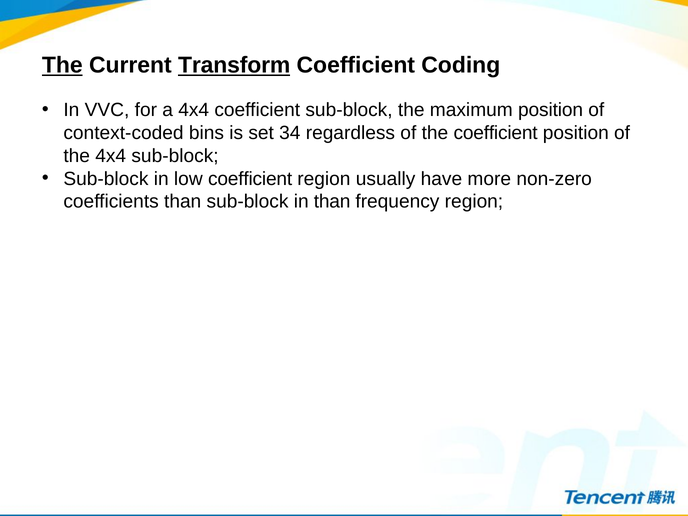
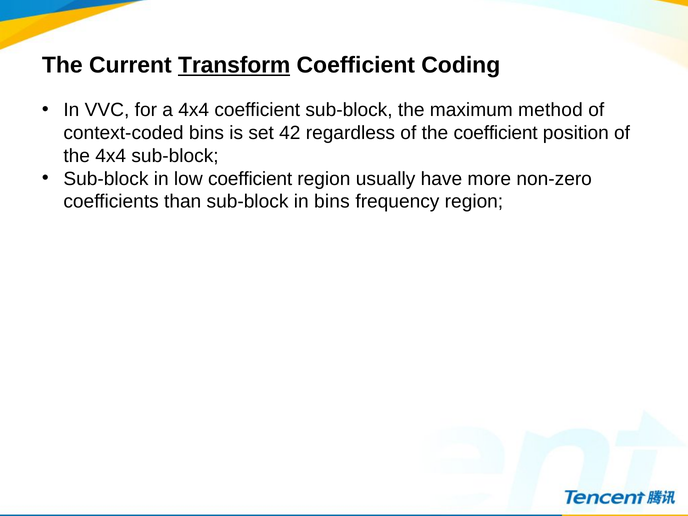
The at (62, 65) underline: present -> none
maximum position: position -> method
34: 34 -> 42
in than: than -> bins
